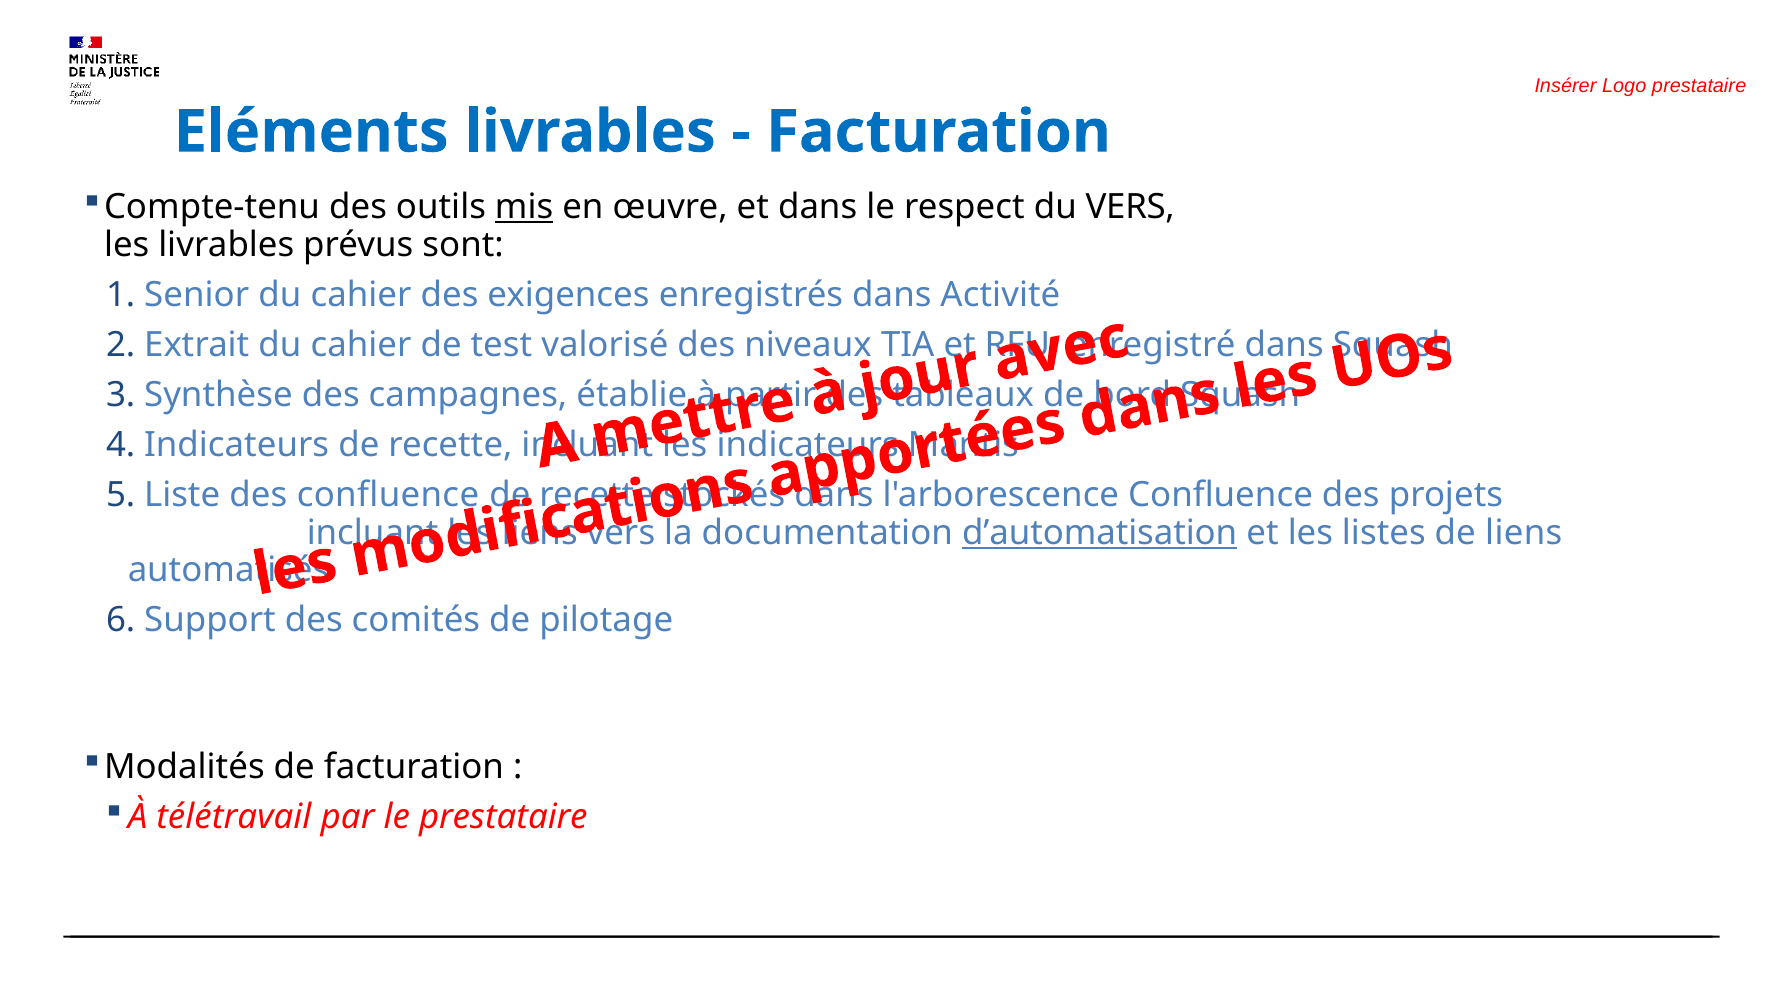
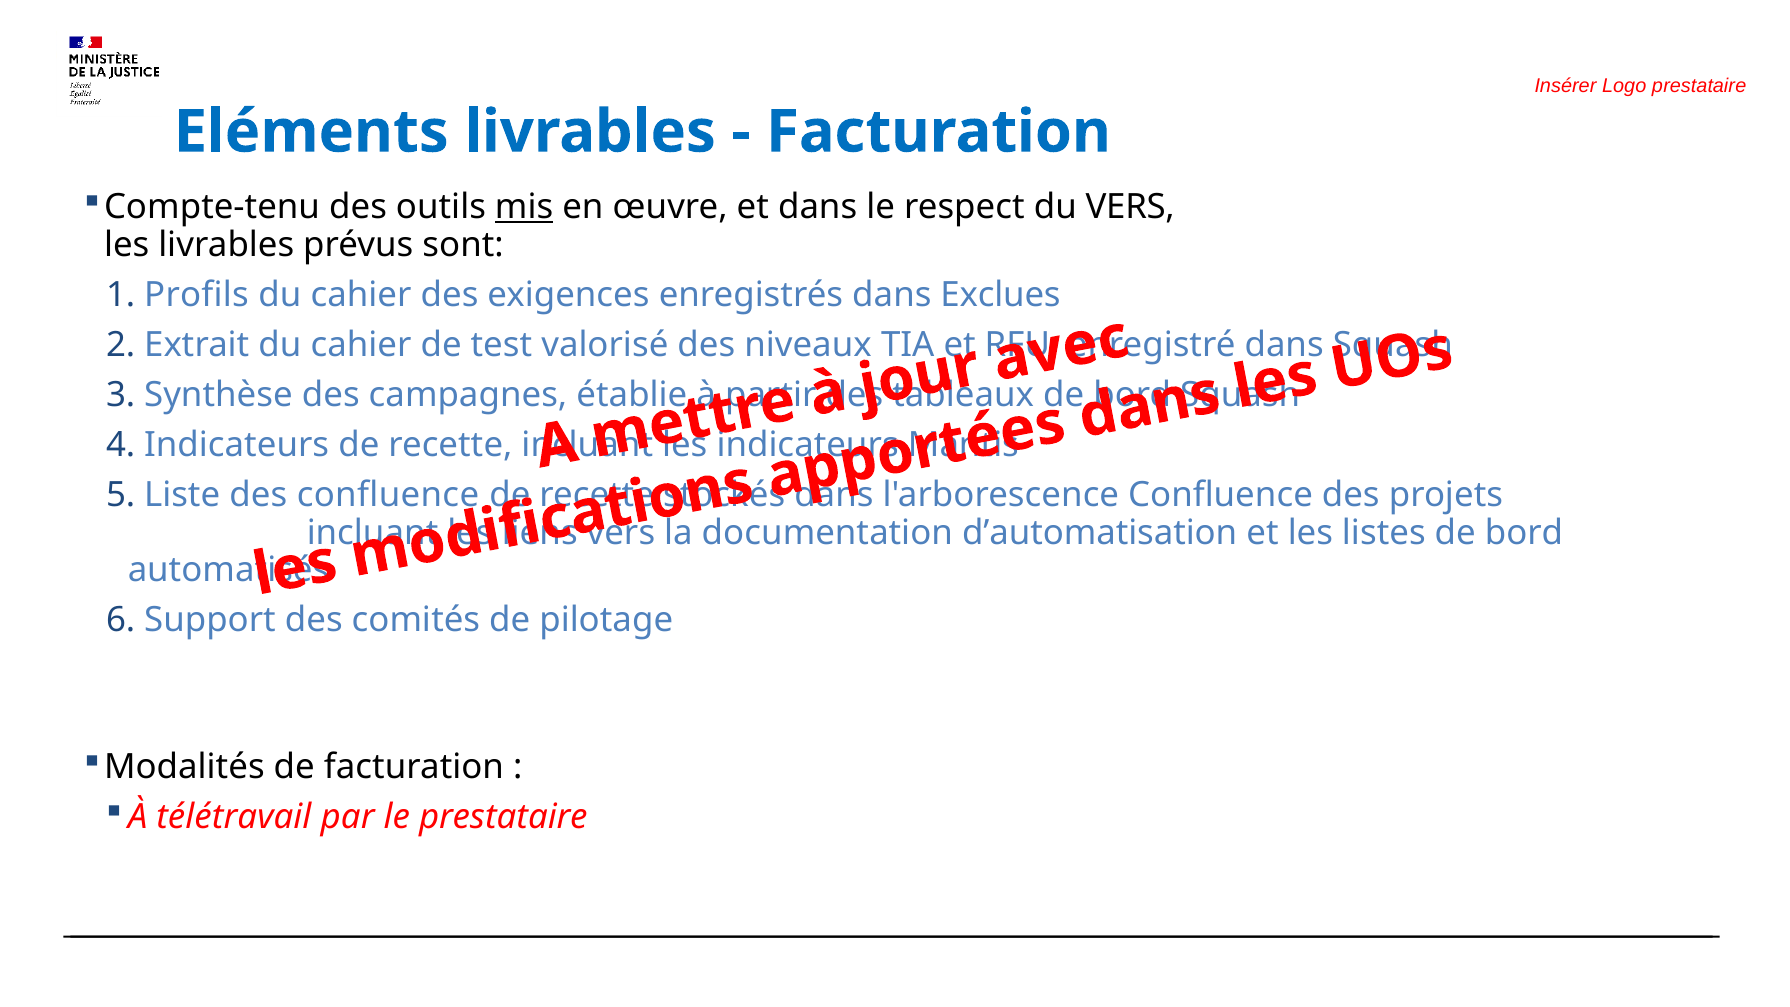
Senior: Senior -> Profils
Activité: Activité -> Exclues
d’automatisation underline: present -> none
listes de liens: liens -> bord
